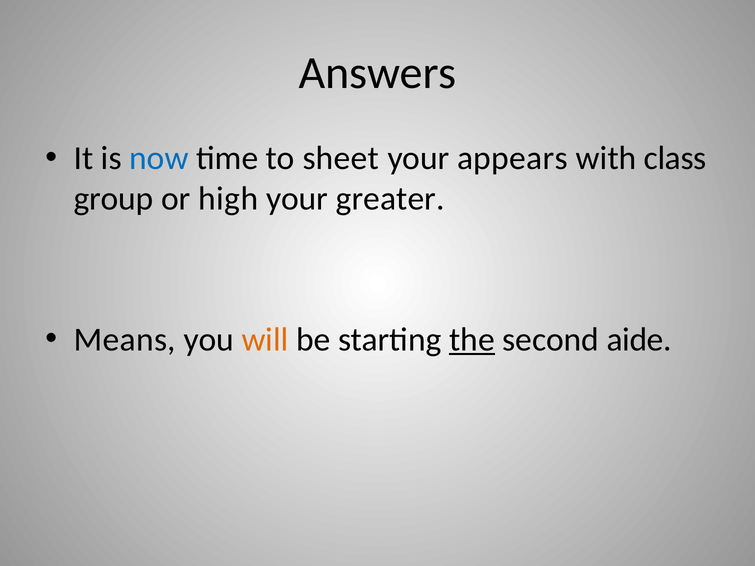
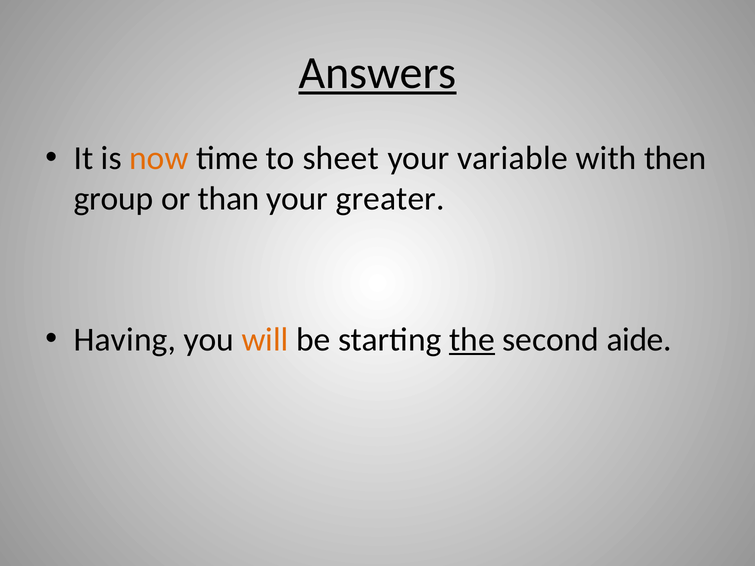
Answers underline: none -> present
now colour: blue -> orange
appears: appears -> variable
class: class -> then
high: high -> than
Means: Means -> Having
